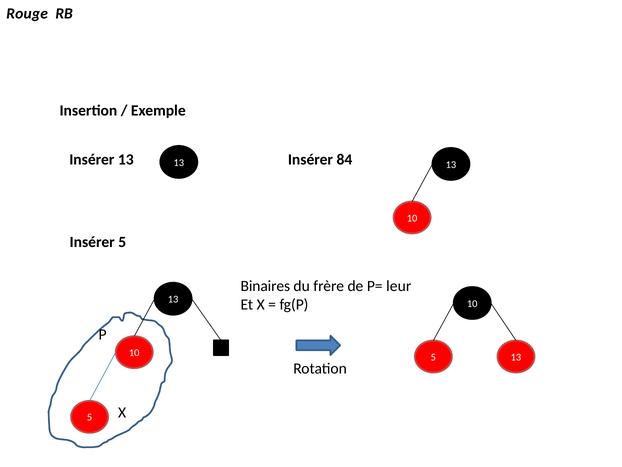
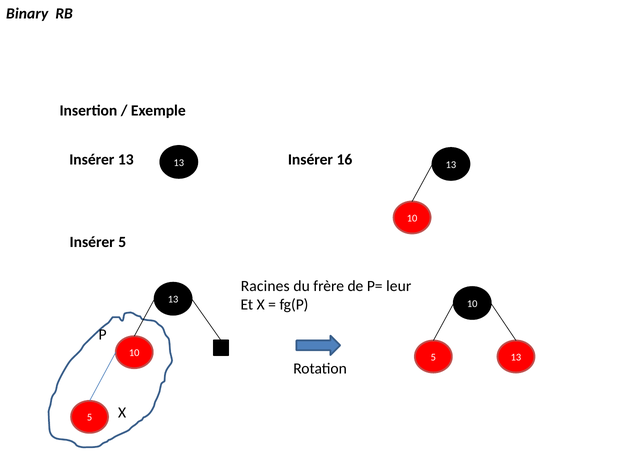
Rouge: Rouge -> Binary
84: 84 -> 16
Binaires: Binaires -> Racines
